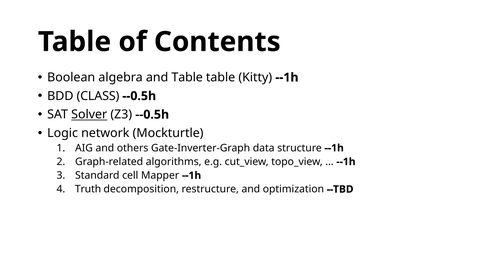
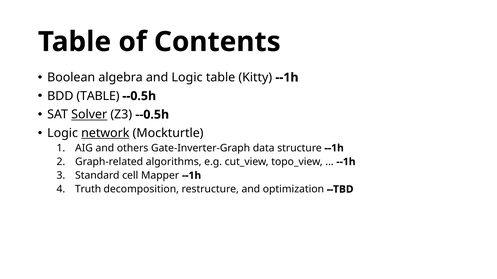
and Table: Table -> Logic
BDD CLASS: CLASS -> TABLE
network underline: none -> present
